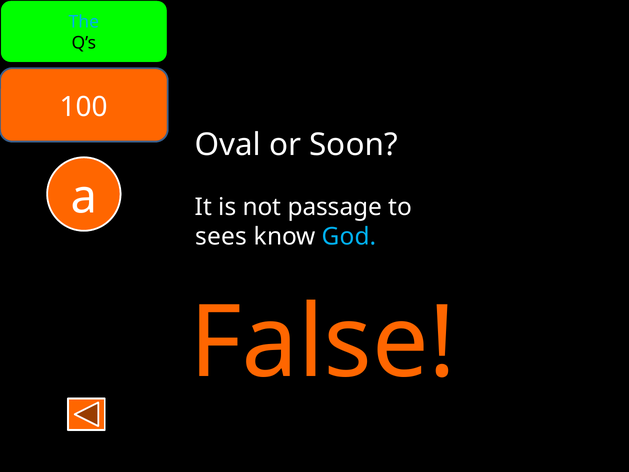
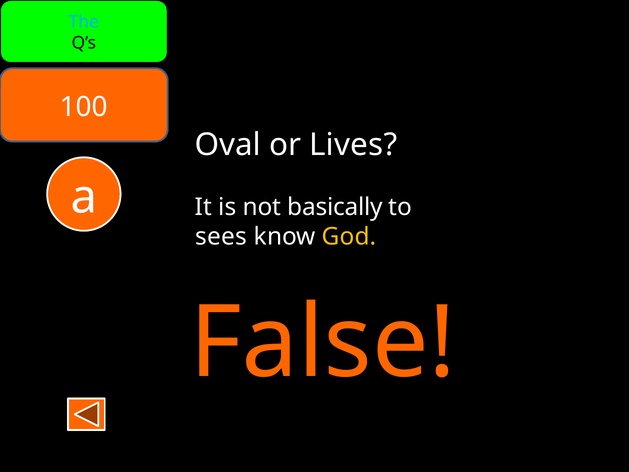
Soon: Soon -> Lives
passage: passage -> basically
God colour: light blue -> yellow
